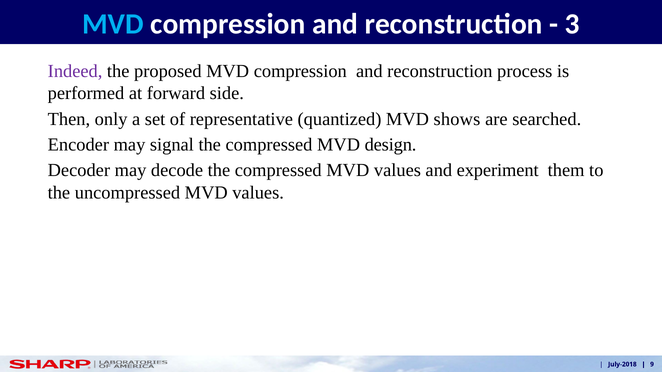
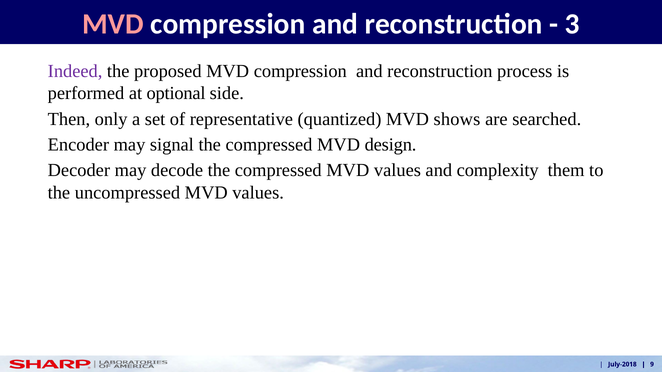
MVD at (113, 24) colour: light blue -> pink
forward: forward -> optional
experiment: experiment -> complexity
